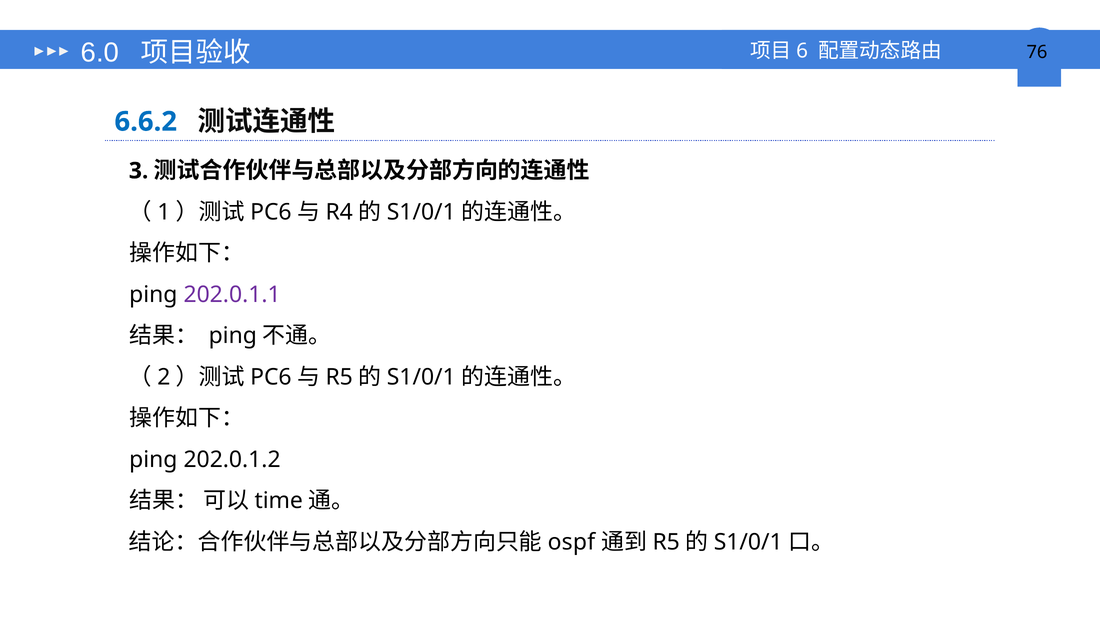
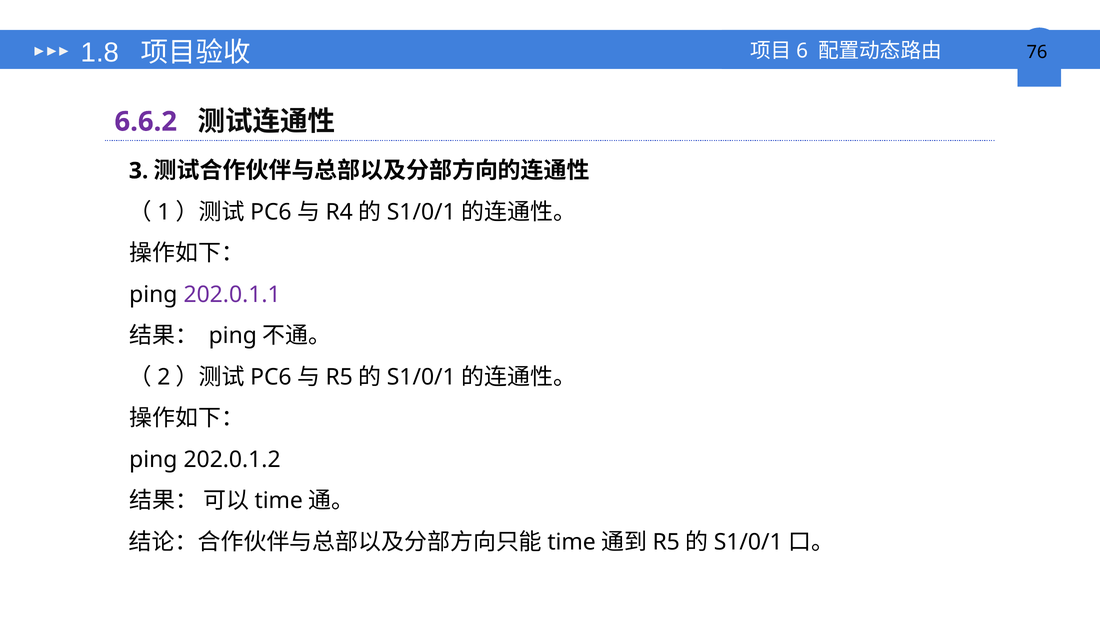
6.0: 6.0 -> 1.8
6.6.2 colour: blue -> purple
ospf at (571, 542): ospf -> time
